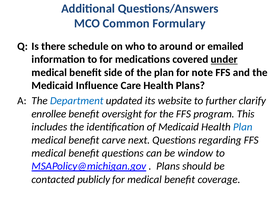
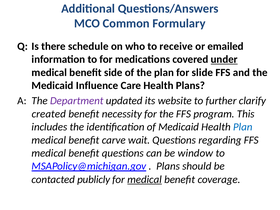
around: around -> receive
note: note -> slide
Department colour: blue -> purple
enrollee: enrollee -> created
oversight: oversight -> necessity
next: next -> wait
medical at (145, 179) underline: none -> present
